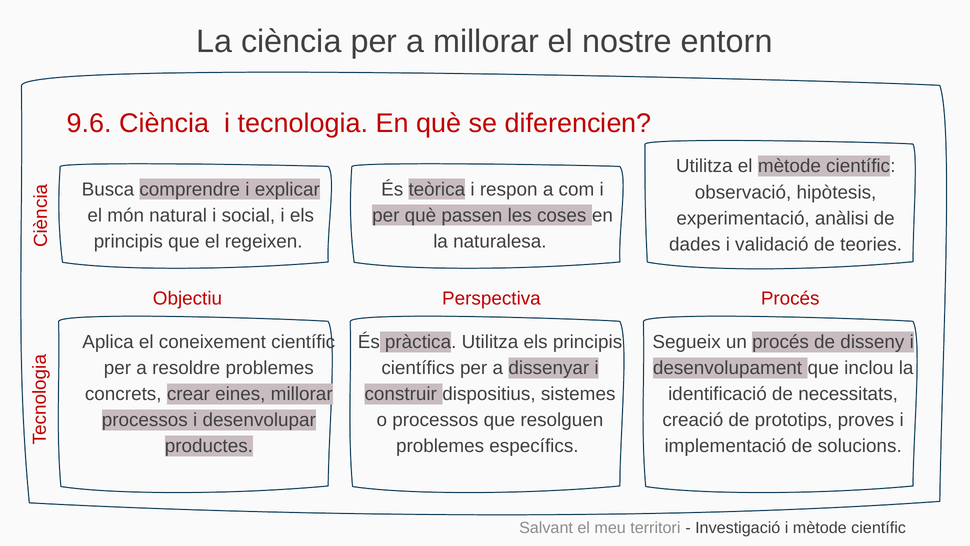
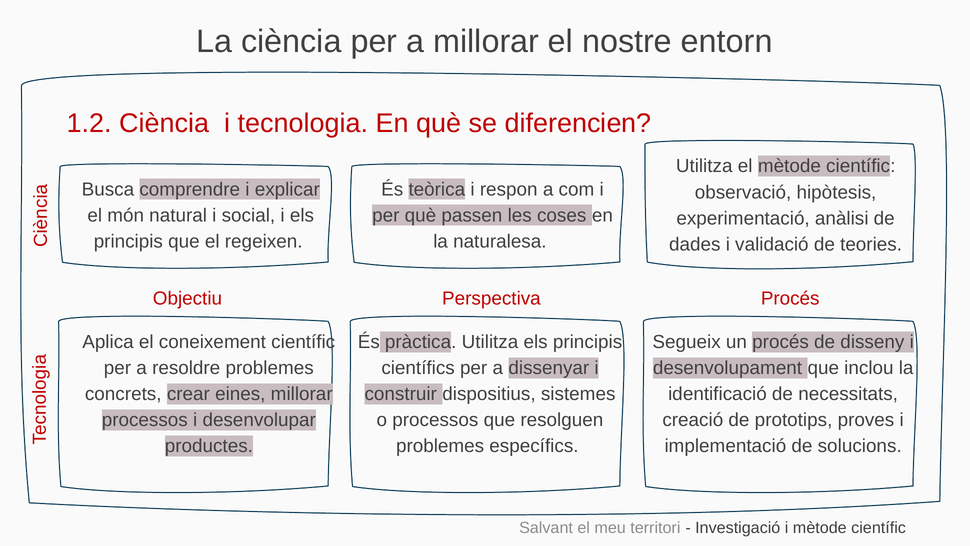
9.6: 9.6 -> 1.2
